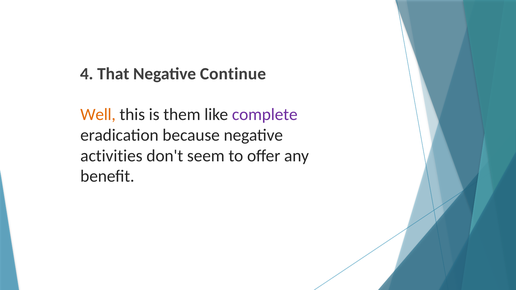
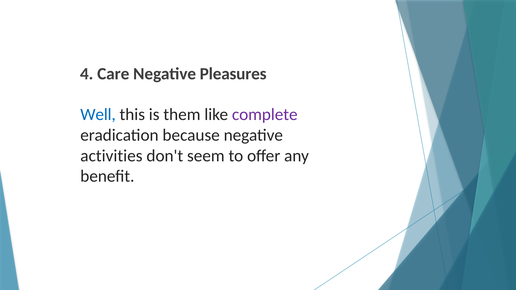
That: That -> Care
Continue: Continue -> Pleasures
Well colour: orange -> blue
